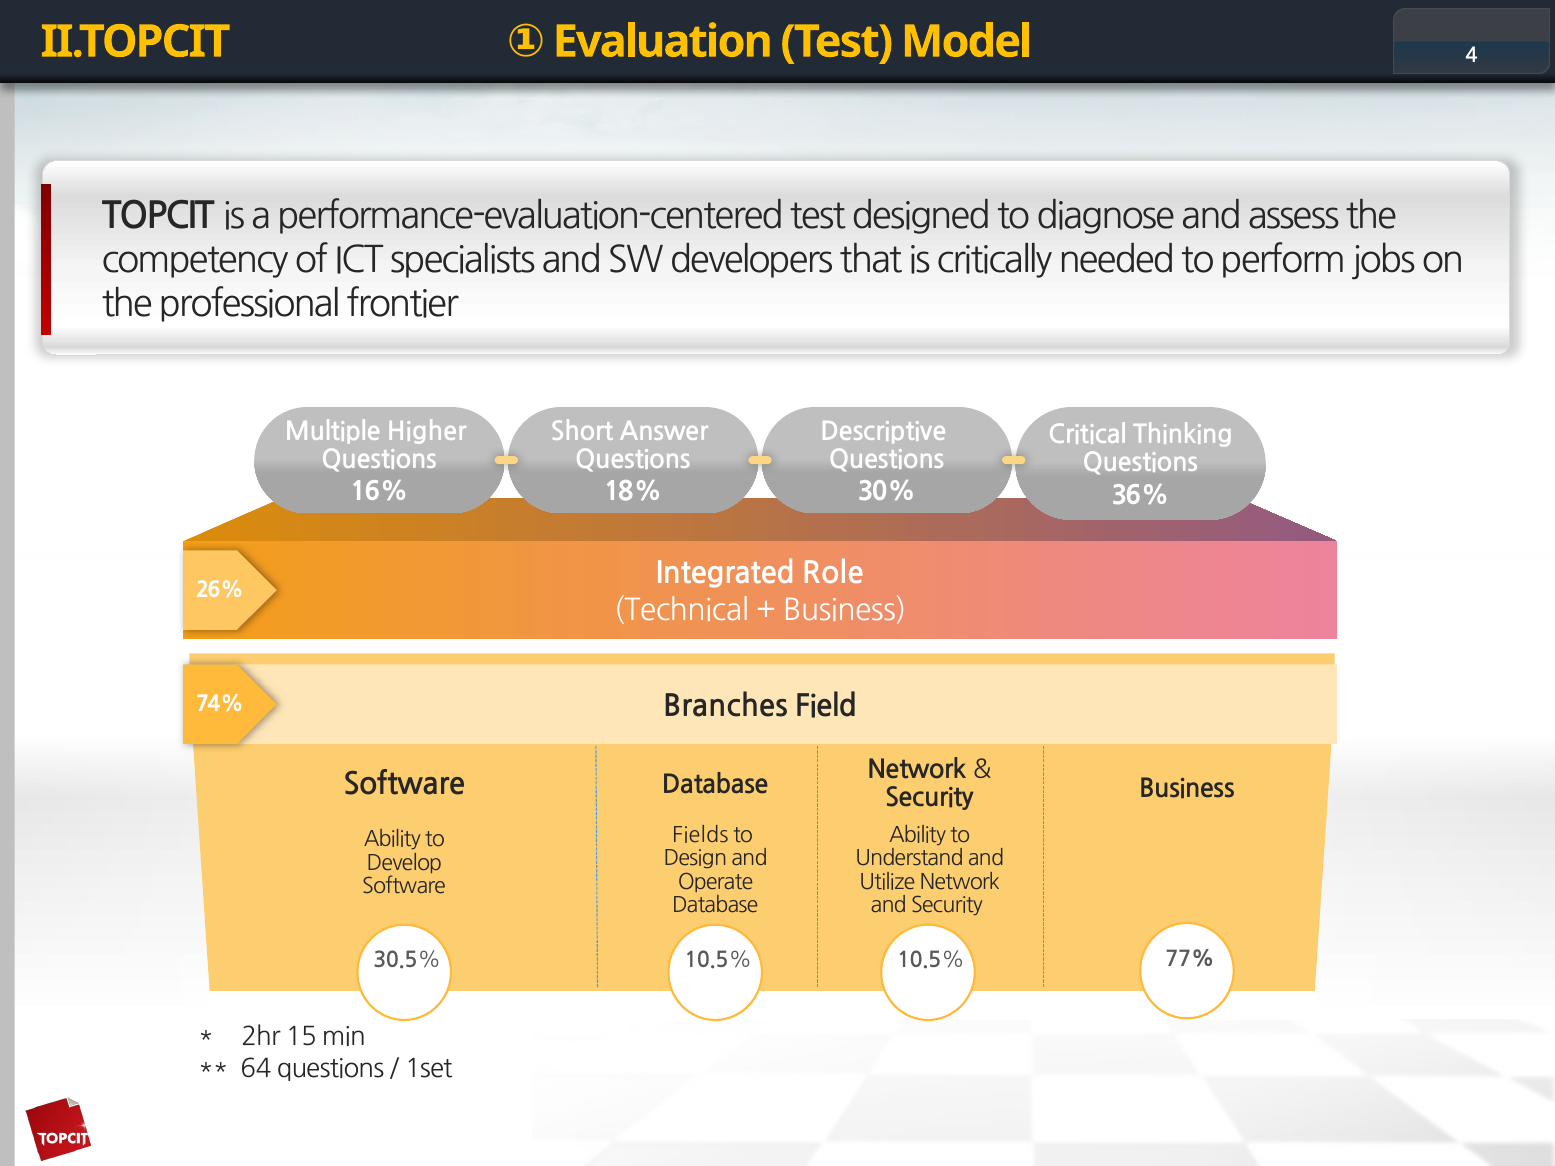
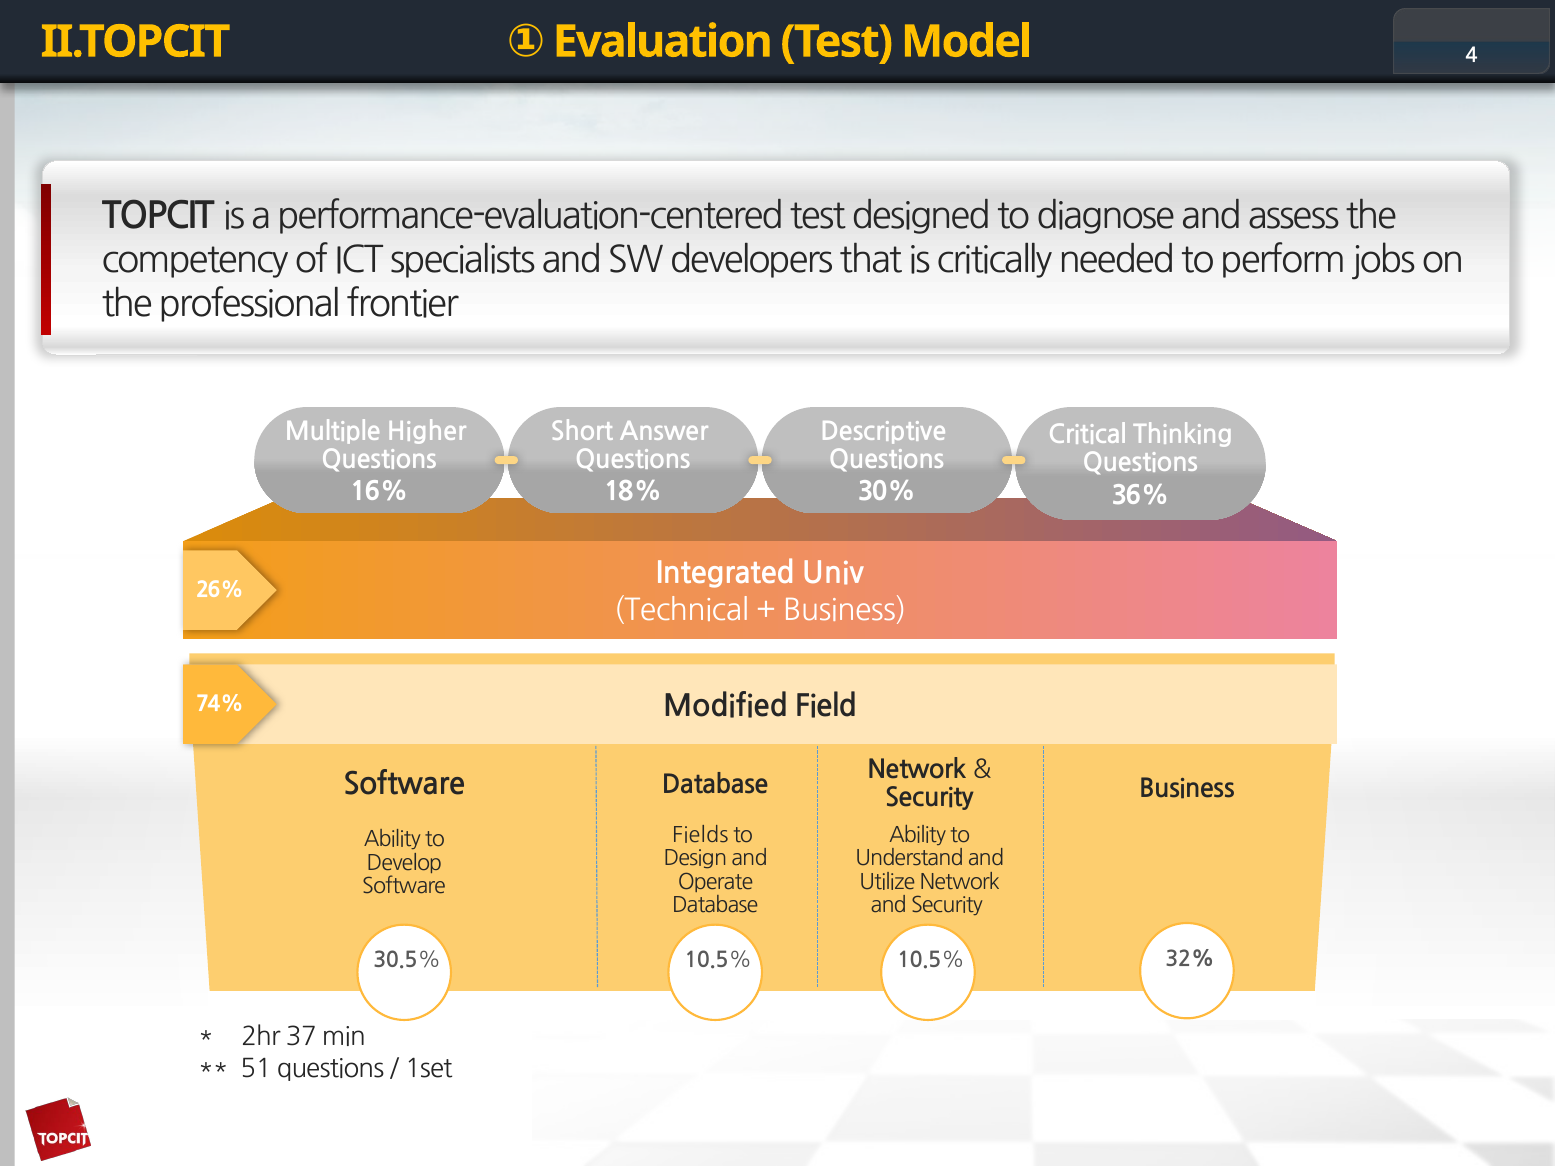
Role: Role -> Univ
Branches: Branches -> Modified
77%: 77% -> 32%
15: 15 -> 37
64: 64 -> 51
